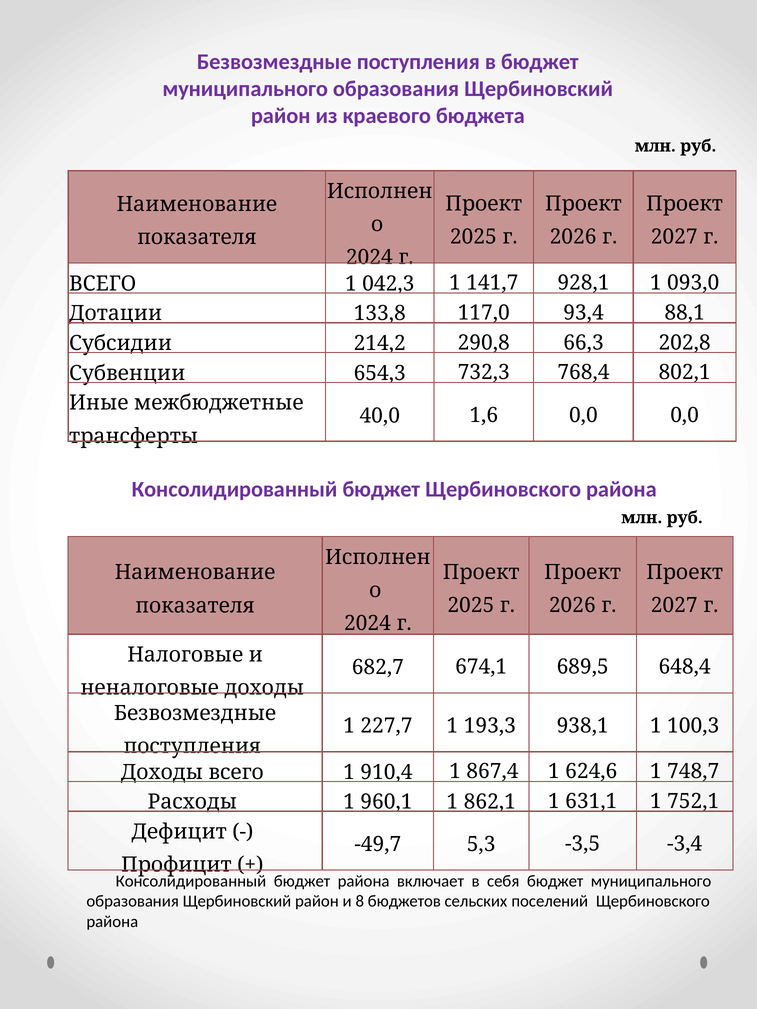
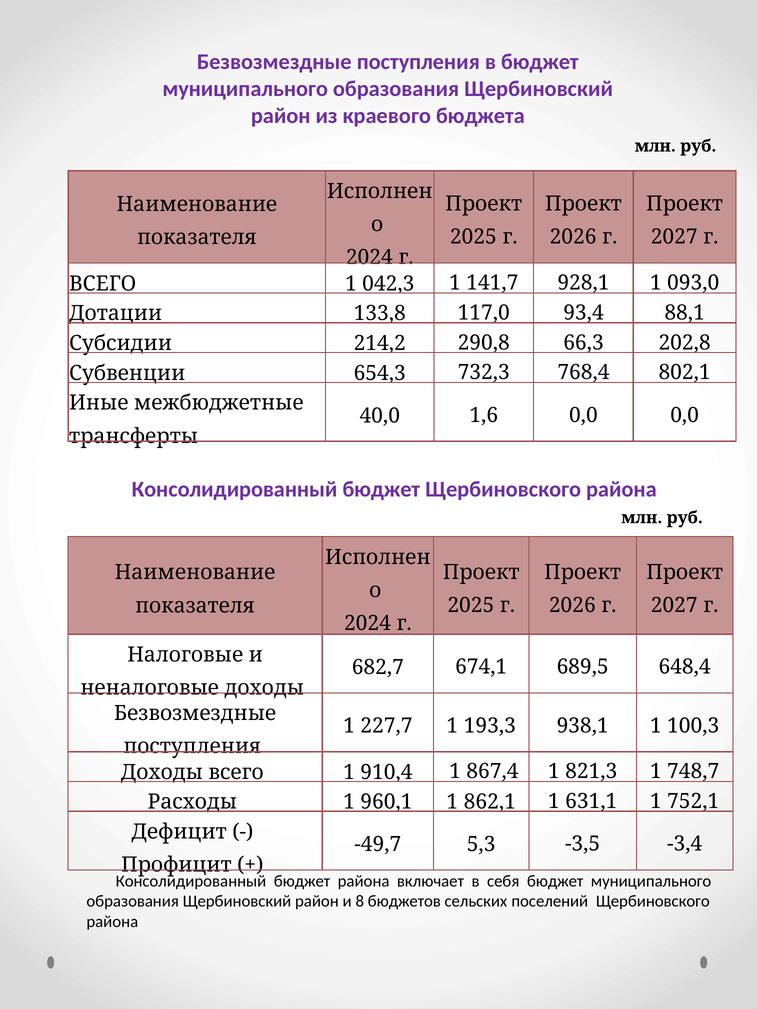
624,6: 624,6 -> 821,3
